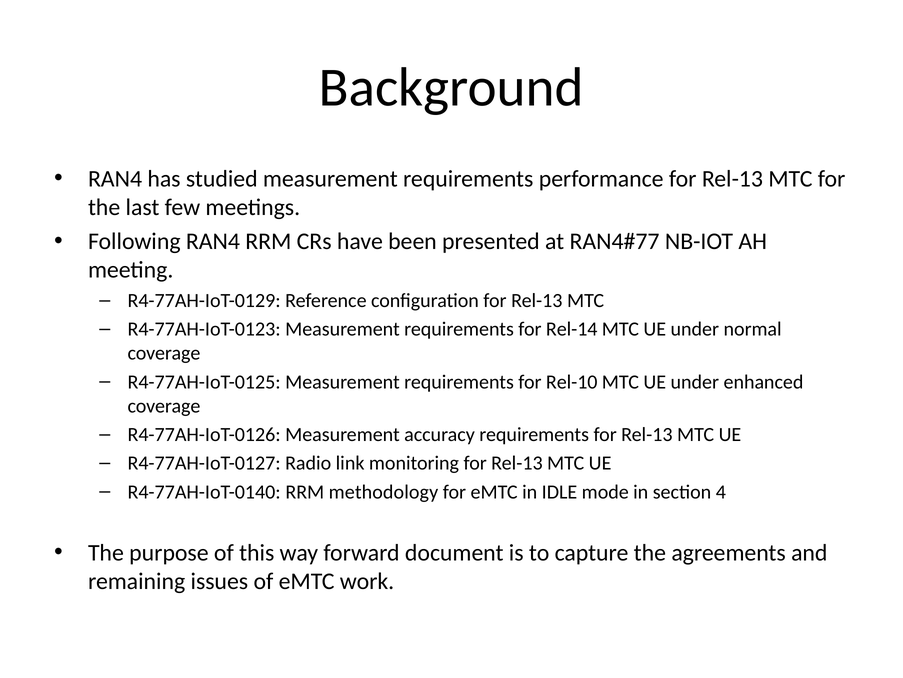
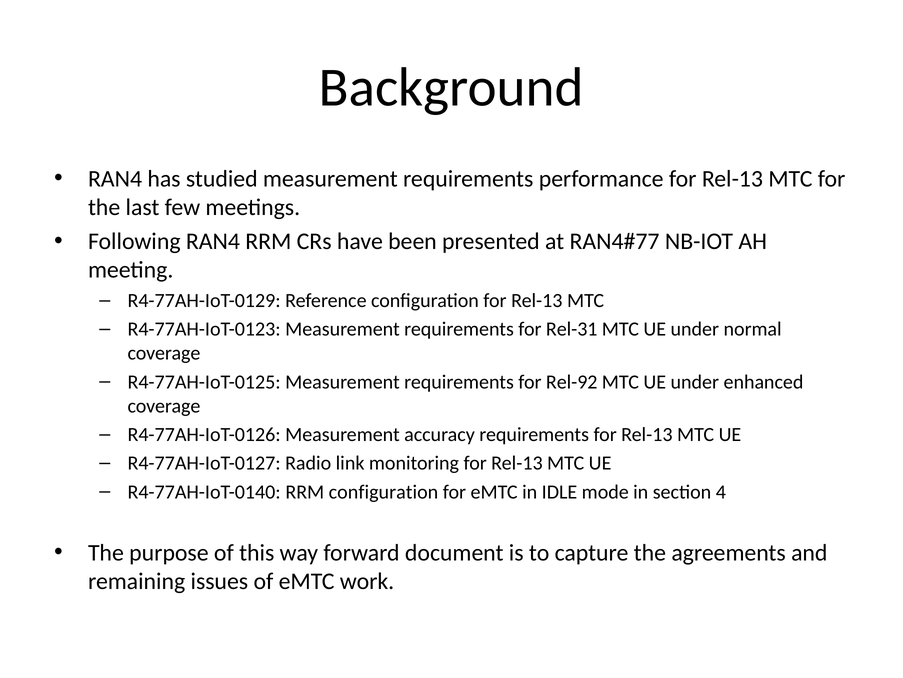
Rel-14: Rel-14 -> Rel-31
Rel-10: Rel-10 -> Rel-92
RRM methodology: methodology -> configuration
